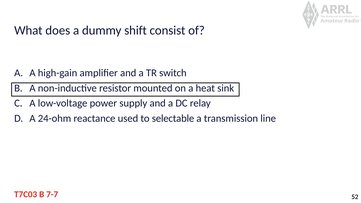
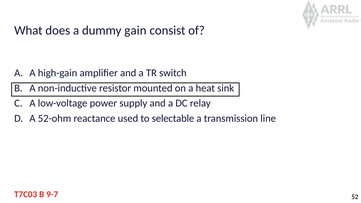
shift: shift -> gain
24-ohm: 24-ohm -> 52-ohm
7-7: 7-7 -> 9-7
